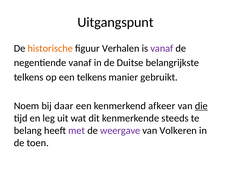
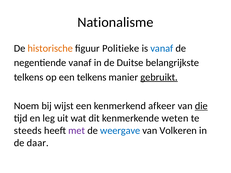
Uitgangspunt: Uitgangspunt -> Nationalisme
Verhalen: Verhalen -> Politieke
vanaf at (162, 48) colour: purple -> blue
gebruikt underline: none -> present
daar: daar -> wijst
steeds: steeds -> weten
belang: belang -> steeds
weergave colour: purple -> blue
toen: toen -> daar
